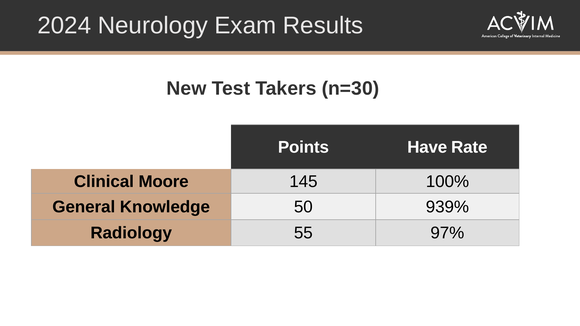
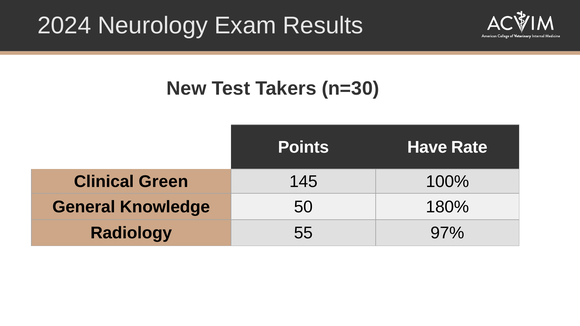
Moore: Moore -> Green
939%: 939% -> 180%
